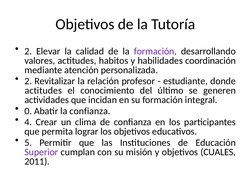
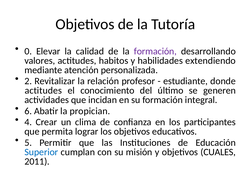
2 at (28, 51): 2 -> 0
coordinación: coordinación -> extendiendo
0: 0 -> 6
la confianza: confianza -> propician
Superior colour: purple -> blue
